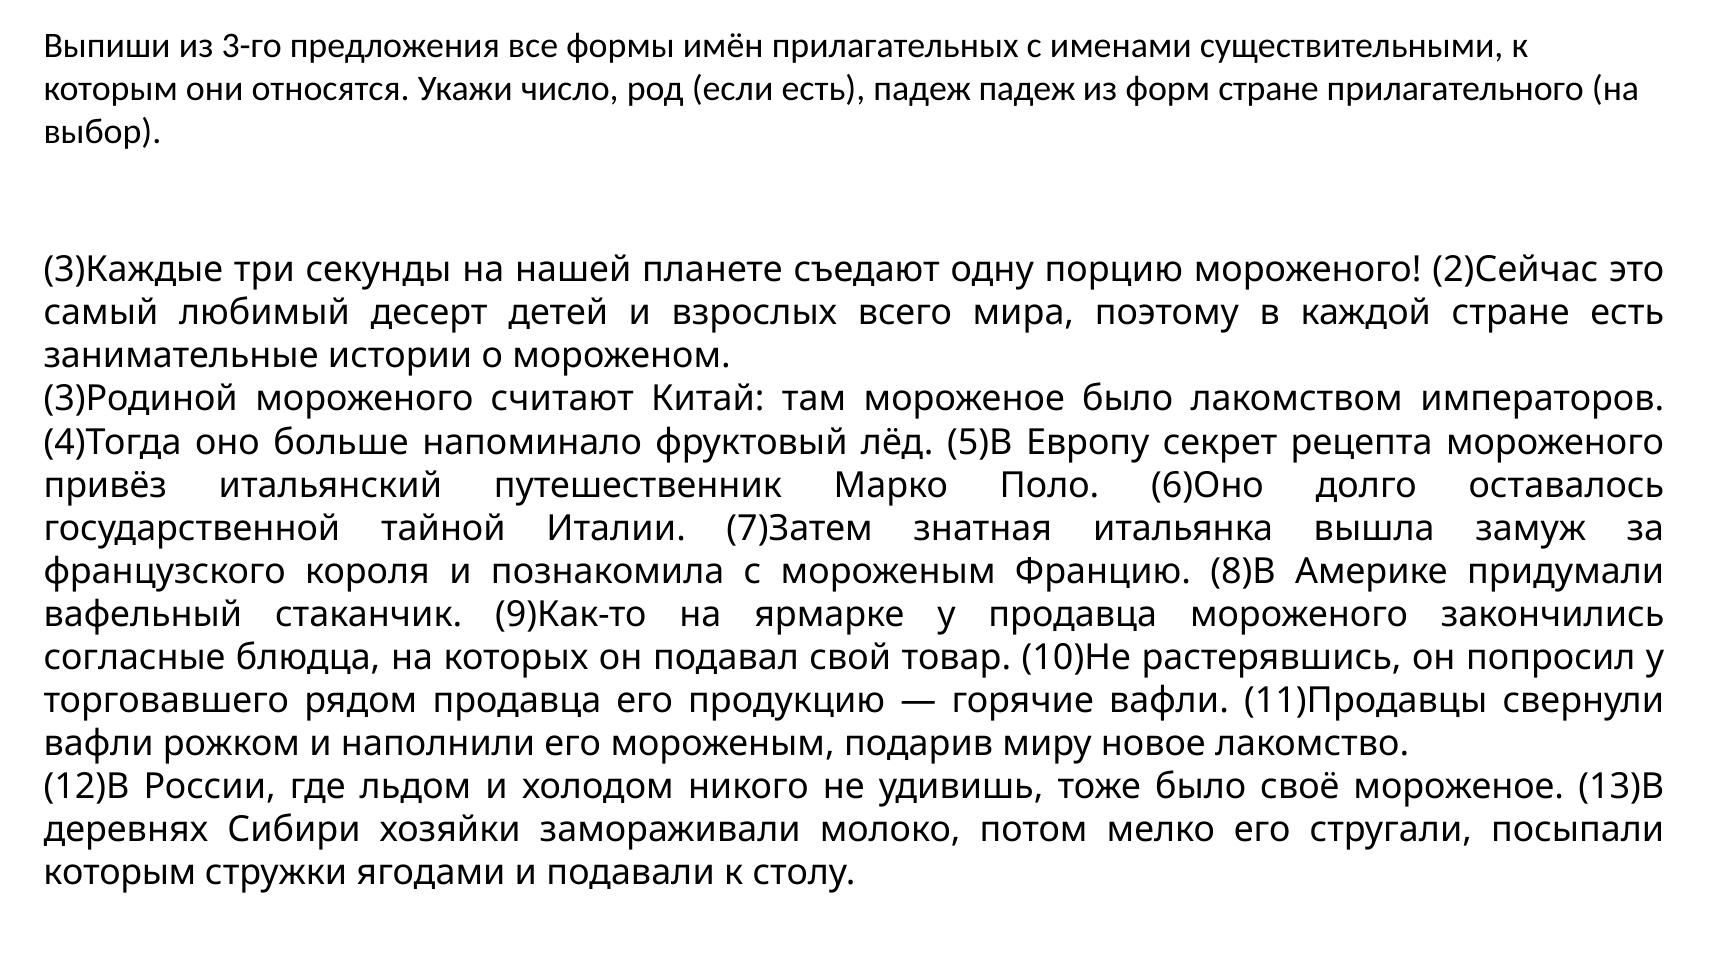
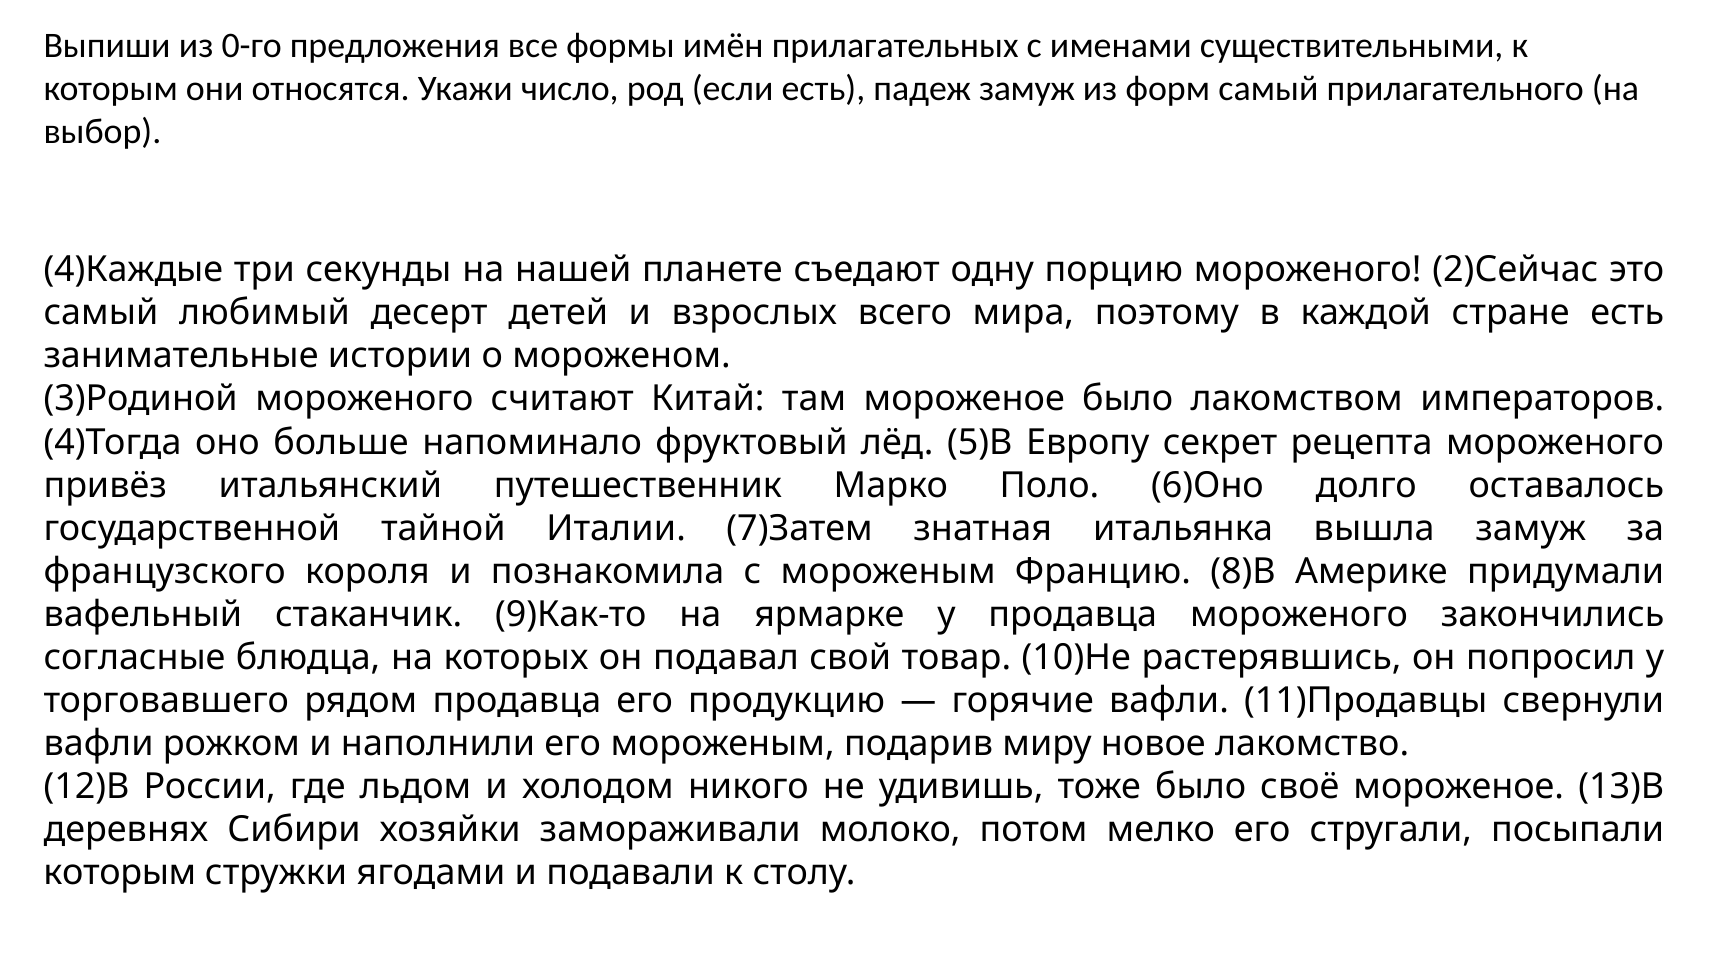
3-го: 3-го -> 0-го
падеж падеж: падеж -> замуж
форм стране: стране -> самый
3)Каждые: 3)Каждые -> 4)Каждые
